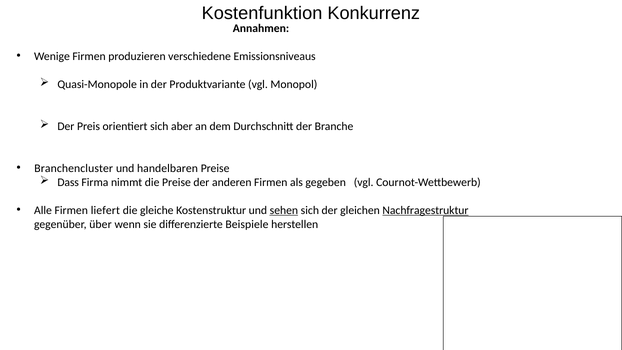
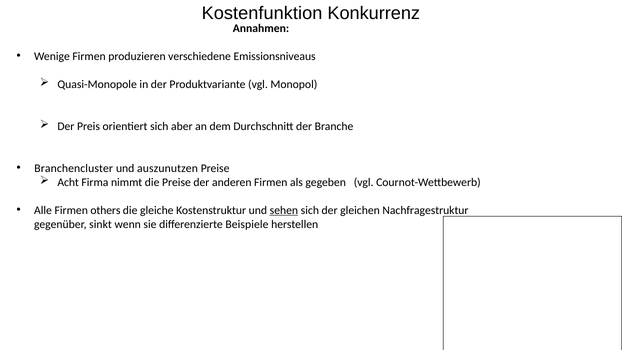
handelbaren: handelbaren -> auszunutzen
Dass: Dass -> Acht
liefert: liefert -> others
Nachfragestruktur underline: present -> none
über: über -> sinkt
